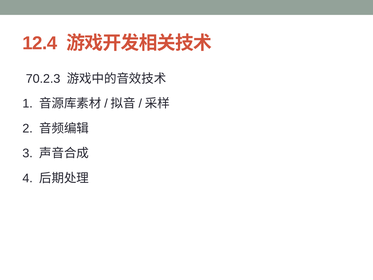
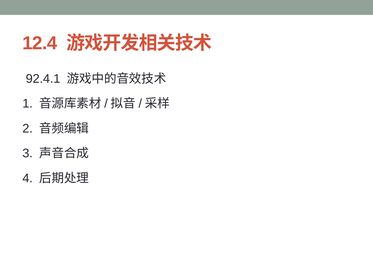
70.2.3: 70.2.3 -> 92.4.1
